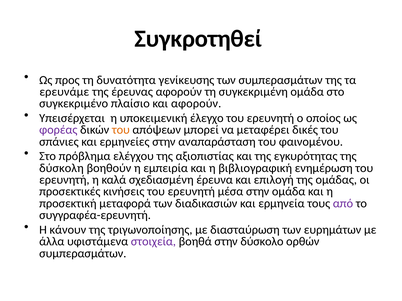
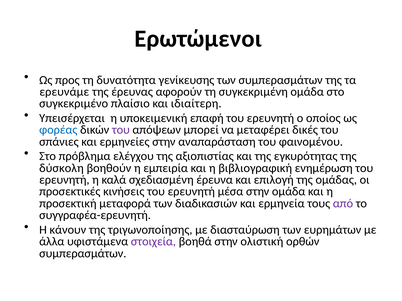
Συγκροτηθεί: Συγκροτηθεί -> Ερωτώμενοι
και αφορούν: αφορούν -> ιδιαίτερη
έλεγχο: έλεγχο -> επαφή
φορέας colour: purple -> blue
του at (121, 130) colour: orange -> purple
δύσκολο: δύσκολο -> ολιστική
